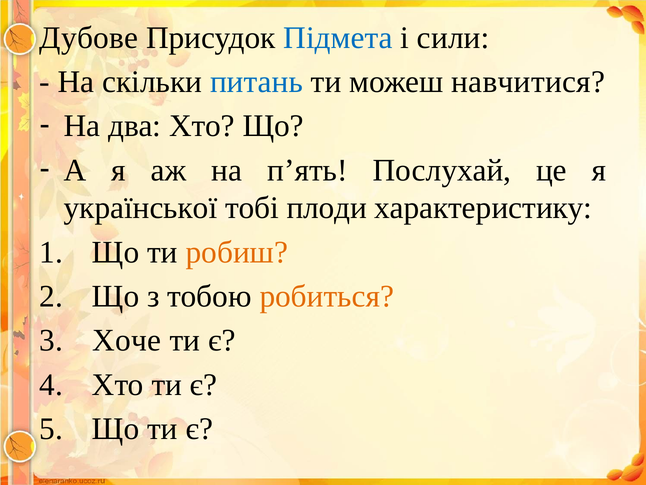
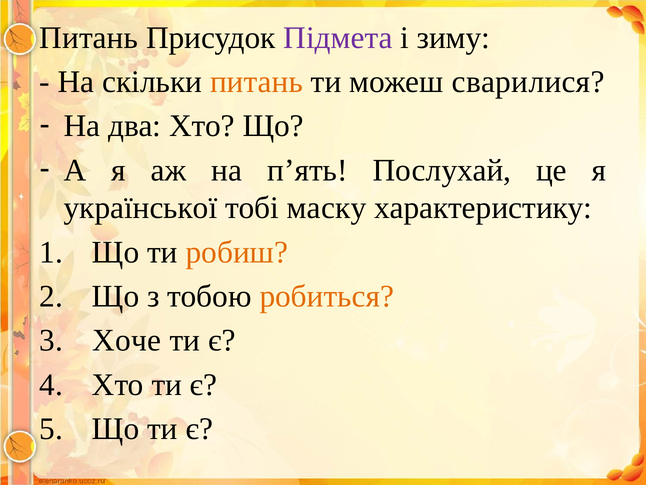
Дубове at (89, 38): Дубове -> Питань
Підмета colour: blue -> purple
сили: сили -> зиму
питань at (256, 82) colour: blue -> orange
навчитися: навчитися -> сварилися
плоди: плоди -> маску
